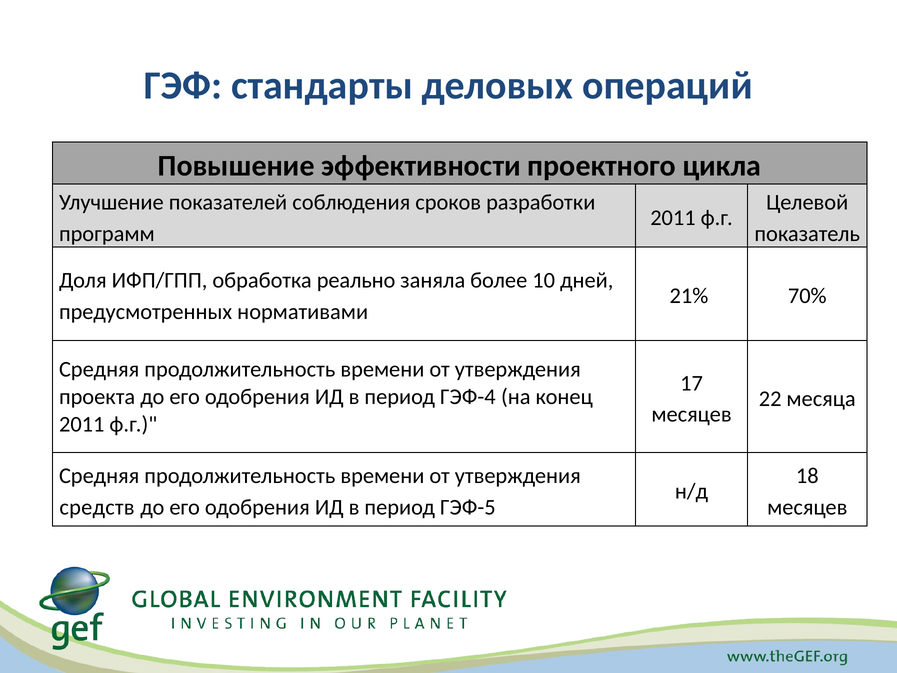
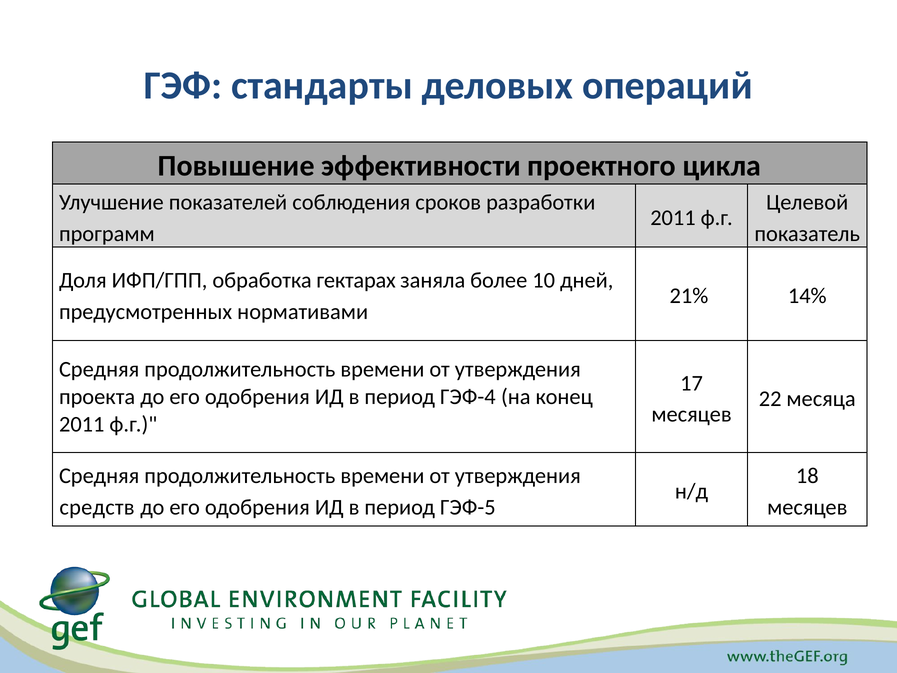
реально: реально -> гектарах
70%: 70% -> 14%
